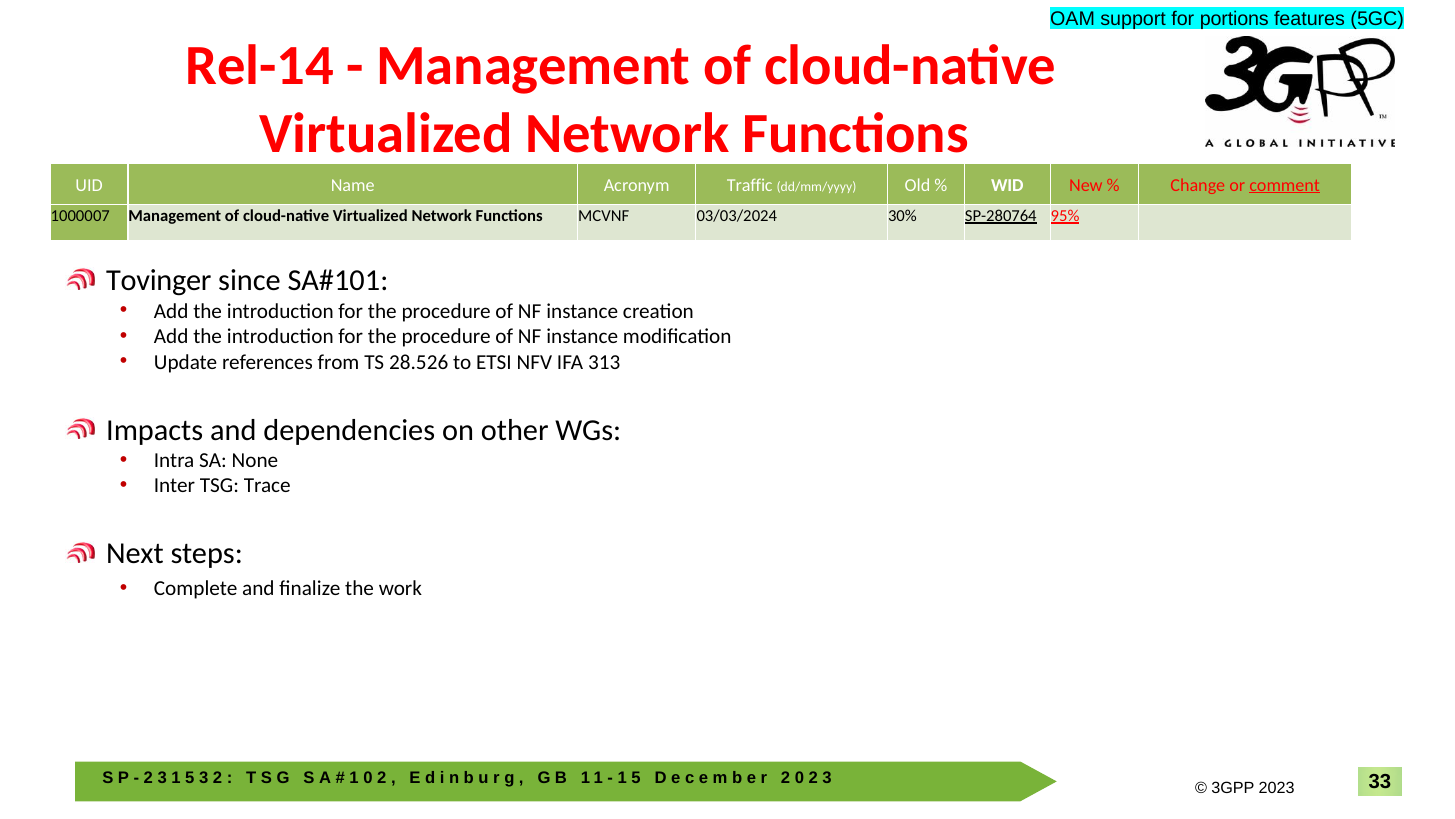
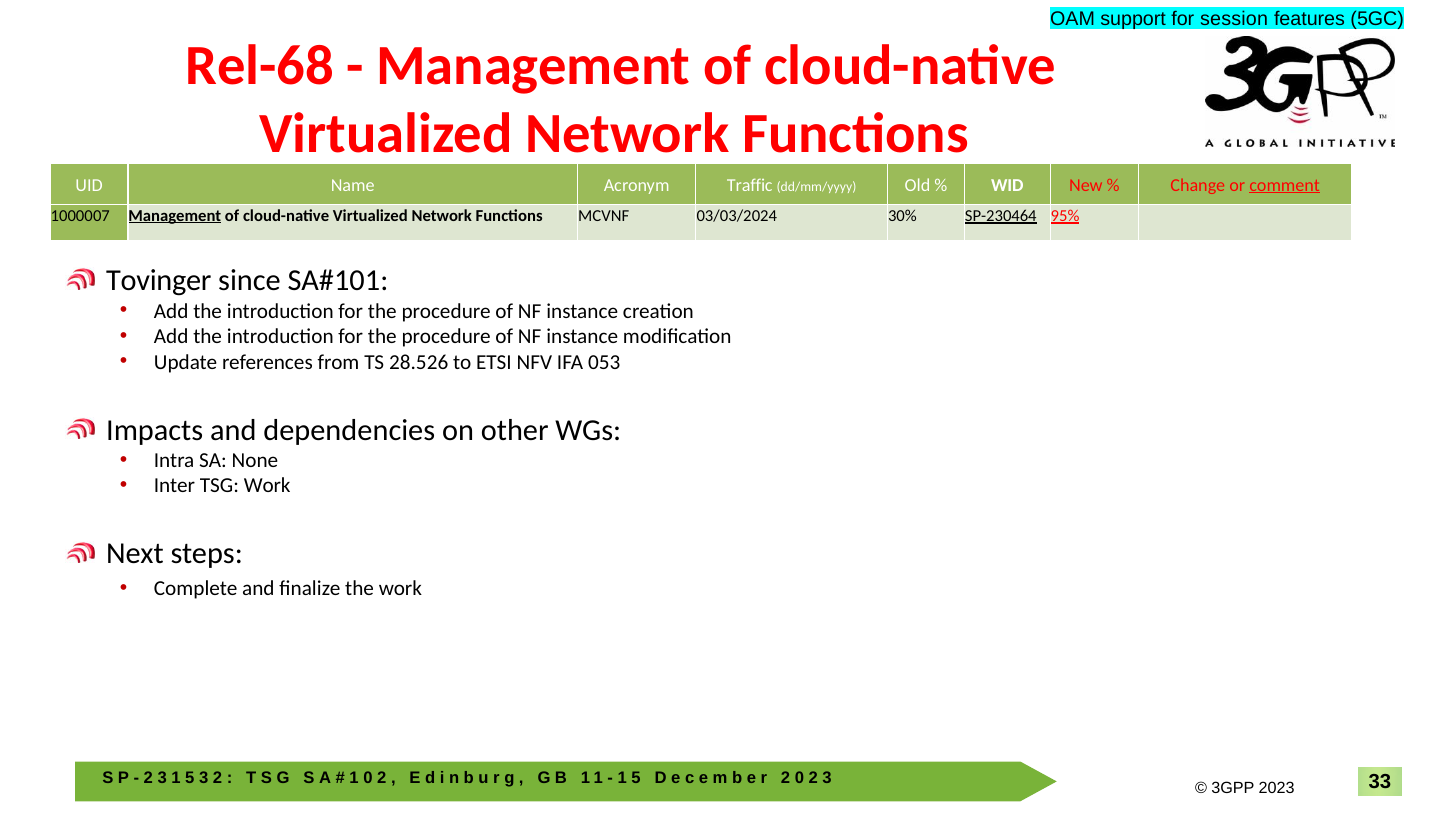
portions: portions -> session
Rel-14: Rel-14 -> Rel-68
Management at (175, 215) underline: none -> present
SP-280764: SP-280764 -> SP-230464
313: 313 -> 053
TSG Trace: Trace -> Work
